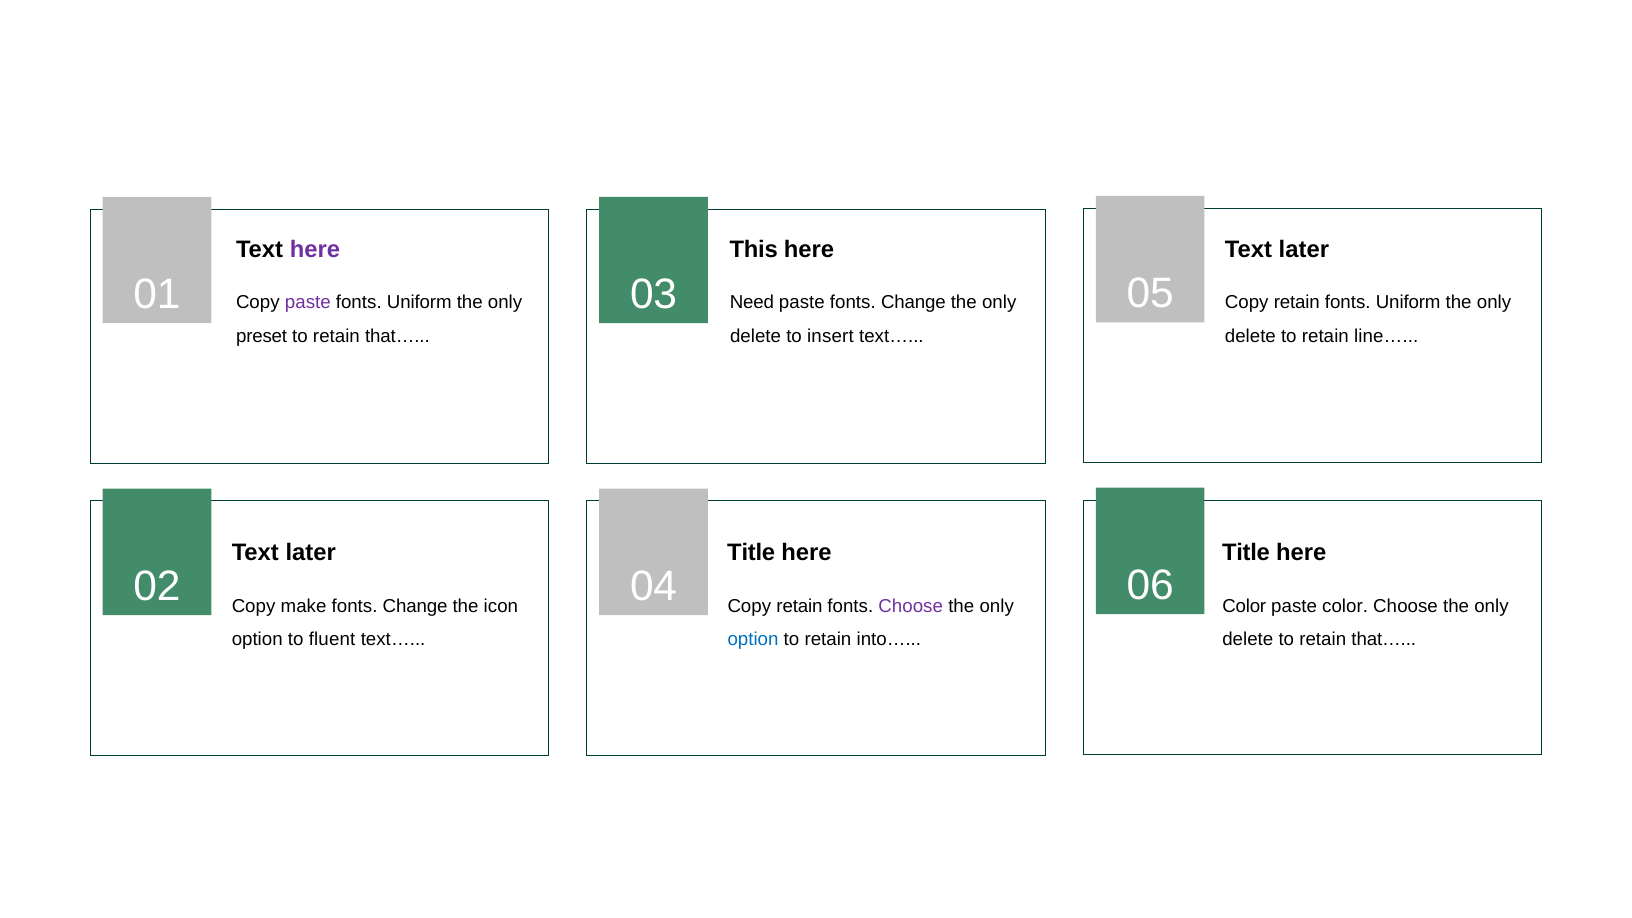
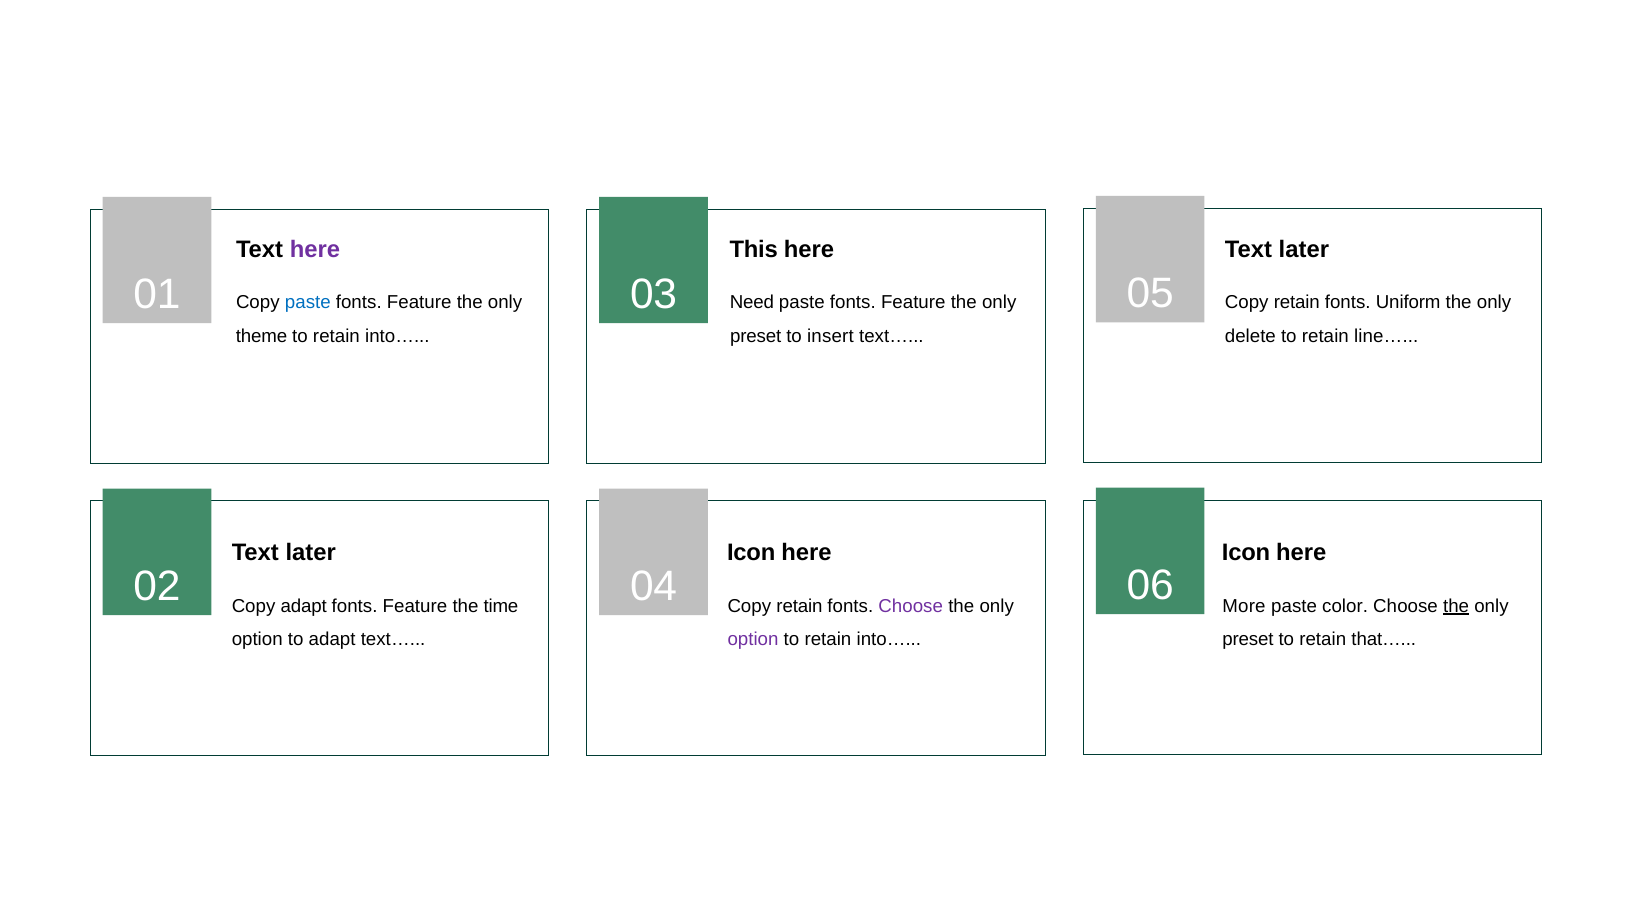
paste at (308, 303) colour: purple -> blue
Uniform at (419, 303): Uniform -> Feature
Change at (913, 303): Change -> Feature
preset: preset -> theme
that… at (397, 336): that… -> into…
delete at (756, 336): delete -> preset
Title at (751, 553): Title -> Icon
Title at (1246, 553): Title -> Icon
Copy make: make -> adapt
Change at (415, 606): Change -> Feature
icon: icon -> time
Color at (1244, 606): Color -> More
the at (1456, 606) underline: none -> present
to fluent: fluent -> adapt
option at (753, 640) colour: blue -> purple
delete at (1248, 640): delete -> preset
